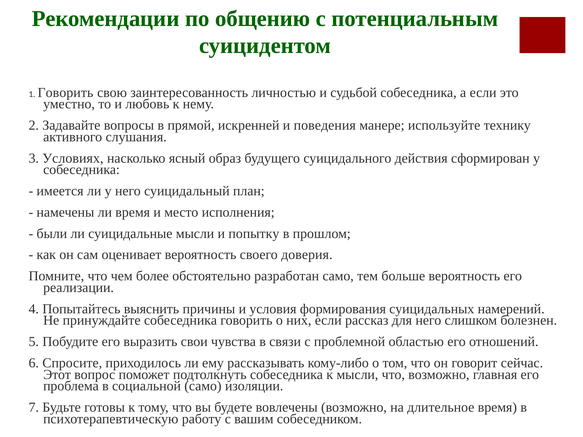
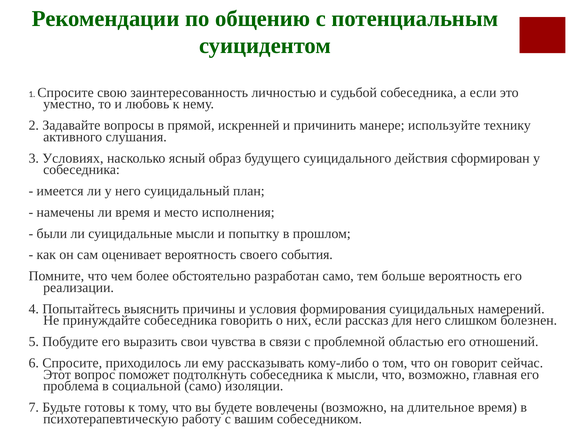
1 Говорить: Говорить -> Спросите
поведения: поведения -> причинить
доверия: доверия -> события
